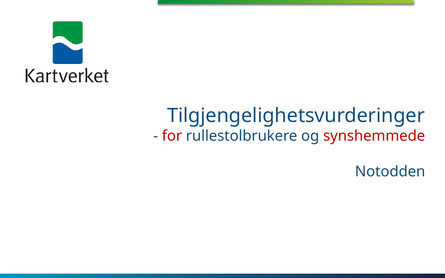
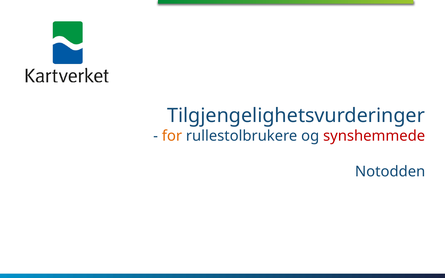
for colour: red -> orange
